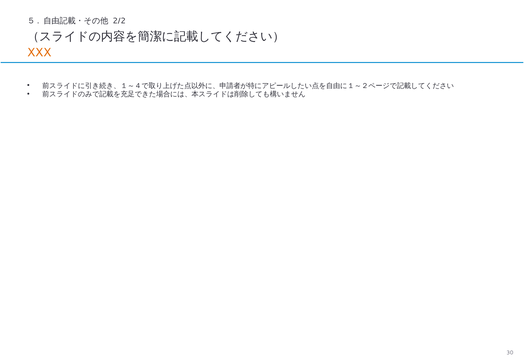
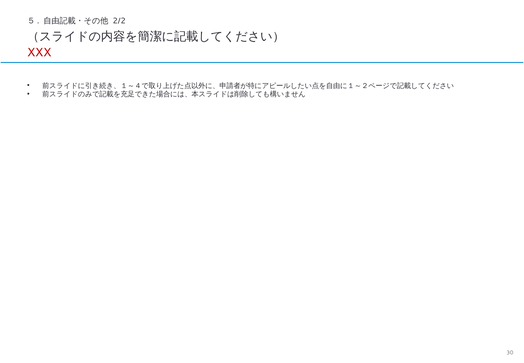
XXX colour: orange -> red
